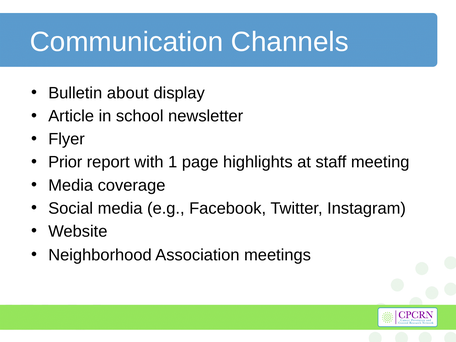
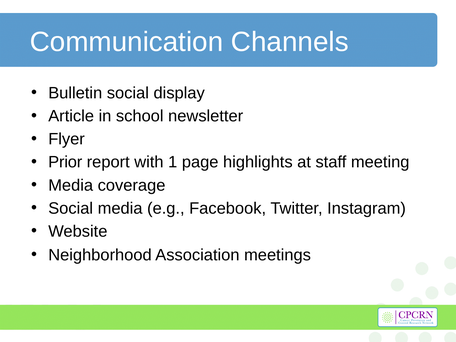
Bulletin about: about -> social
